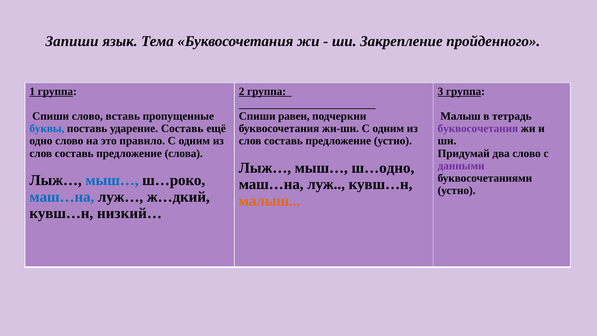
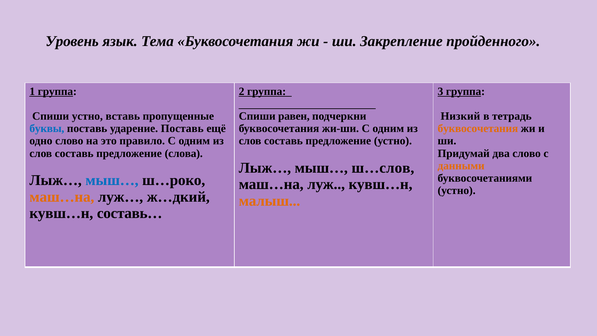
Запиши: Запиши -> Уровень
Спиши слово: слово -> устно
Малыш at (460, 116): Малыш -> Низкий
ударение Составь: Составь -> Поставь
буквосочетания at (478, 128) colour: purple -> orange
данными colour: purple -> orange
ш…одно: ш…одно -> ш…слов
маш…на at (62, 197) colour: blue -> orange
низкий…: низкий… -> составь…
